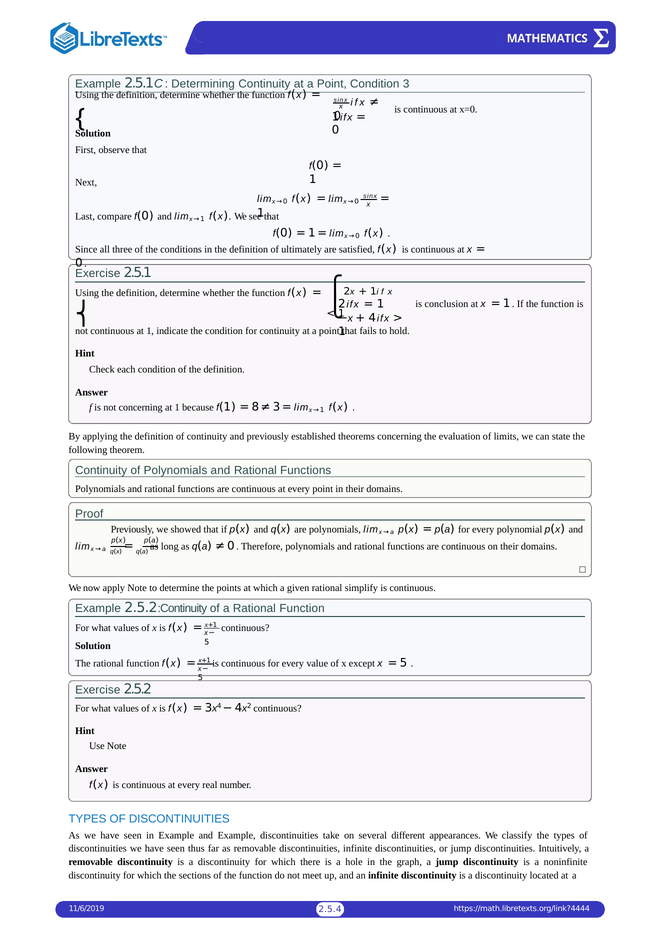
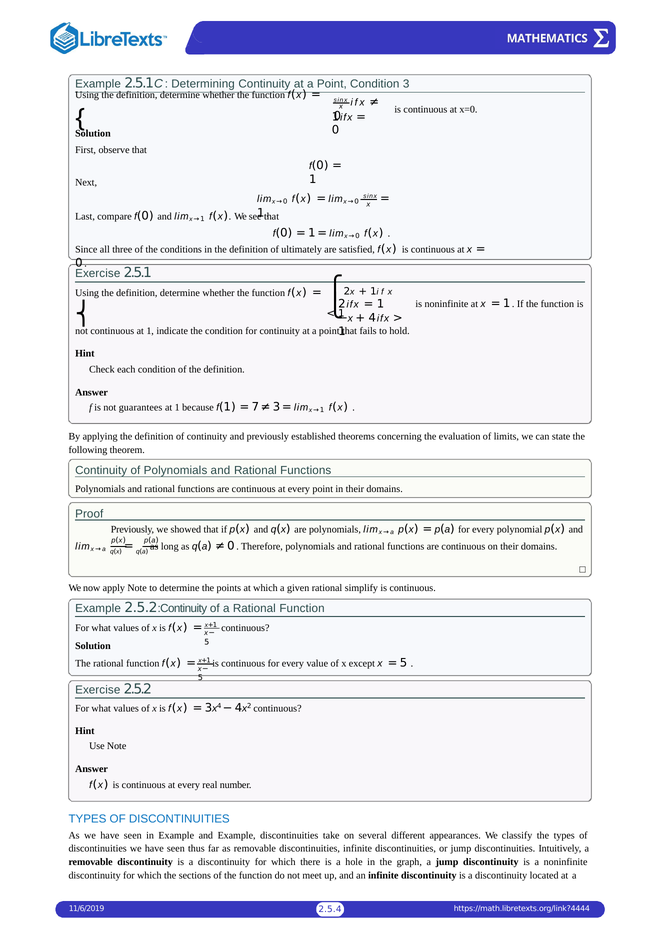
is conclusion: conclusion -> noninfinite
not concerning: concerning -> guarantees
8: 8 -> 7
